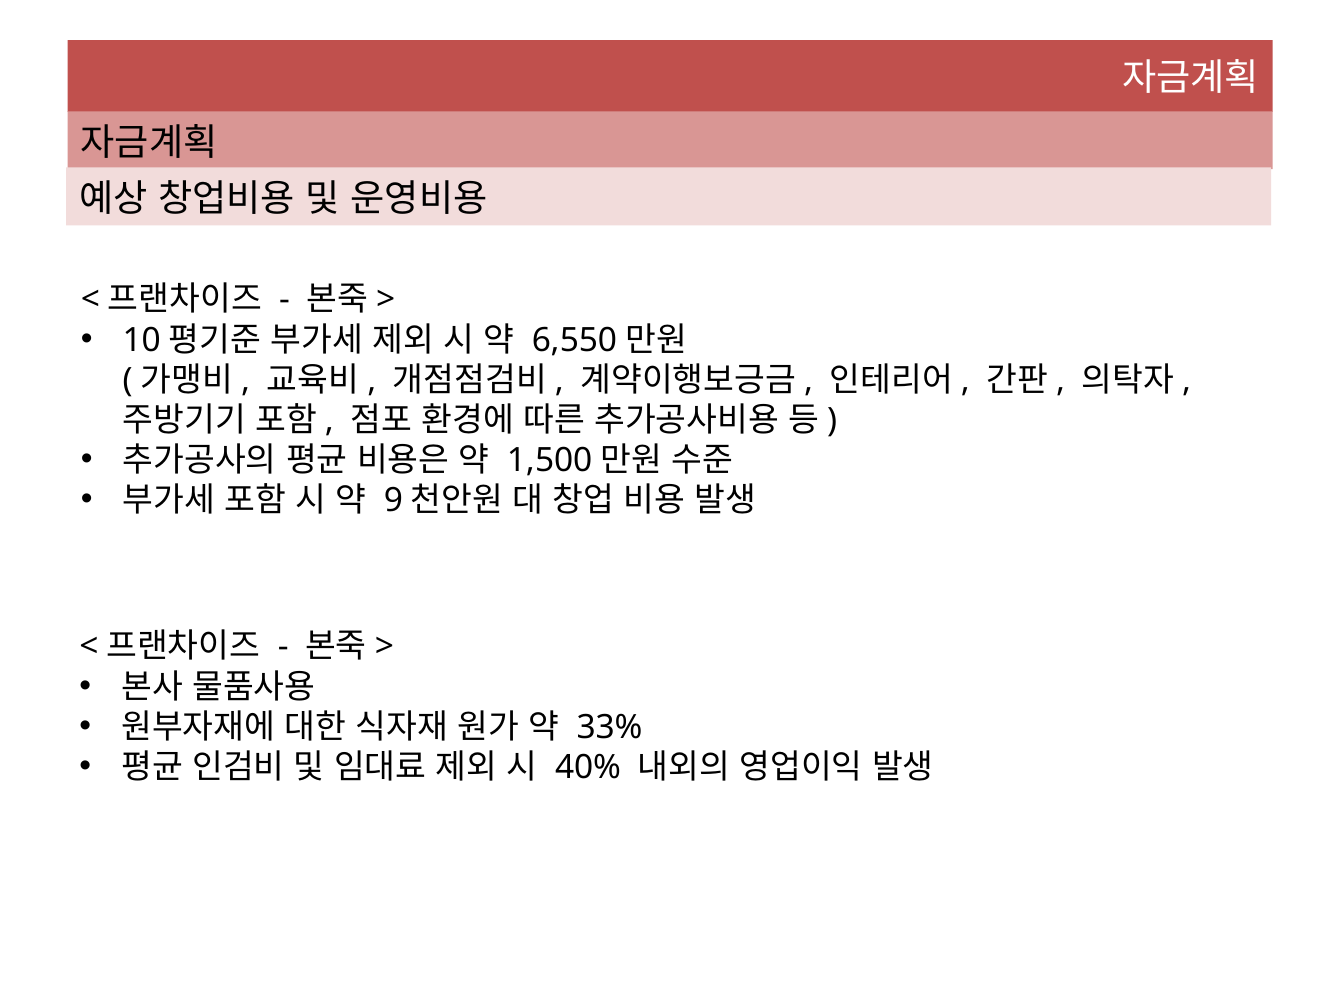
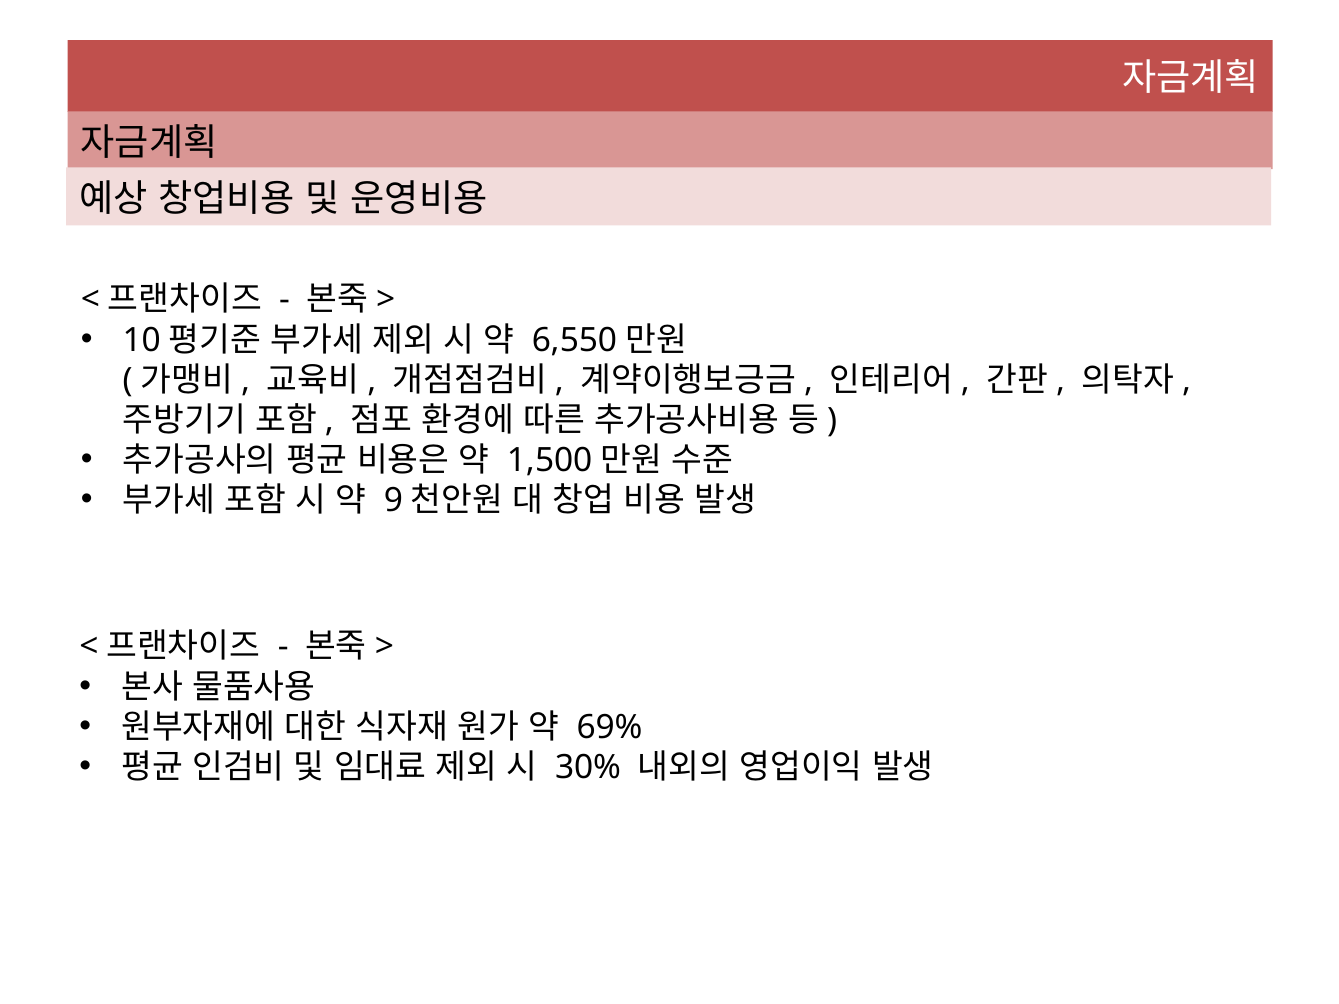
33%: 33% -> 69%
40%: 40% -> 30%
